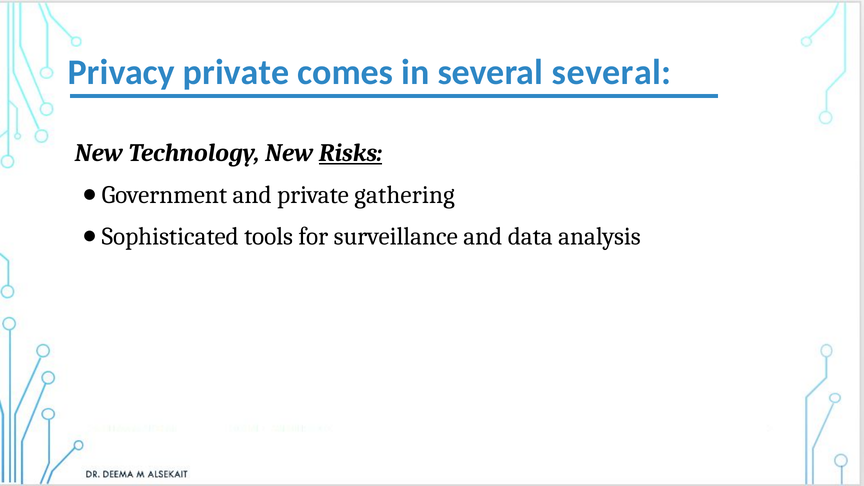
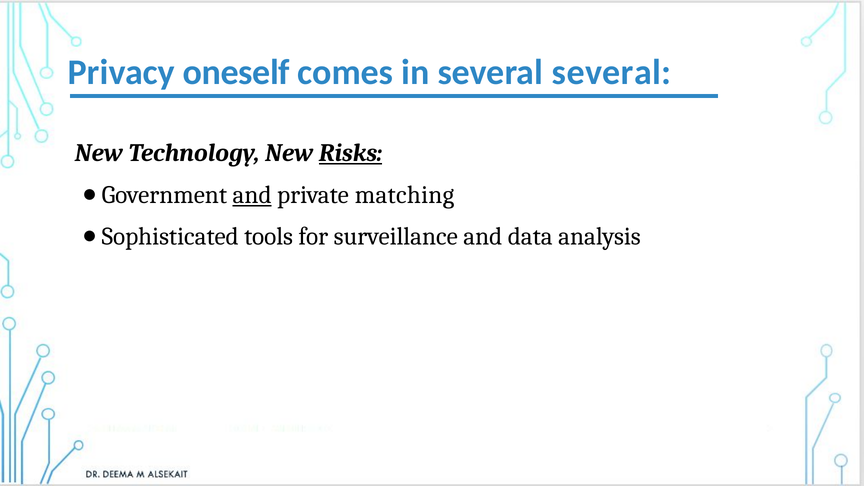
Privacy private: private -> oneself
and at (252, 195) underline: none -> present
gathering: gathering -> matching
